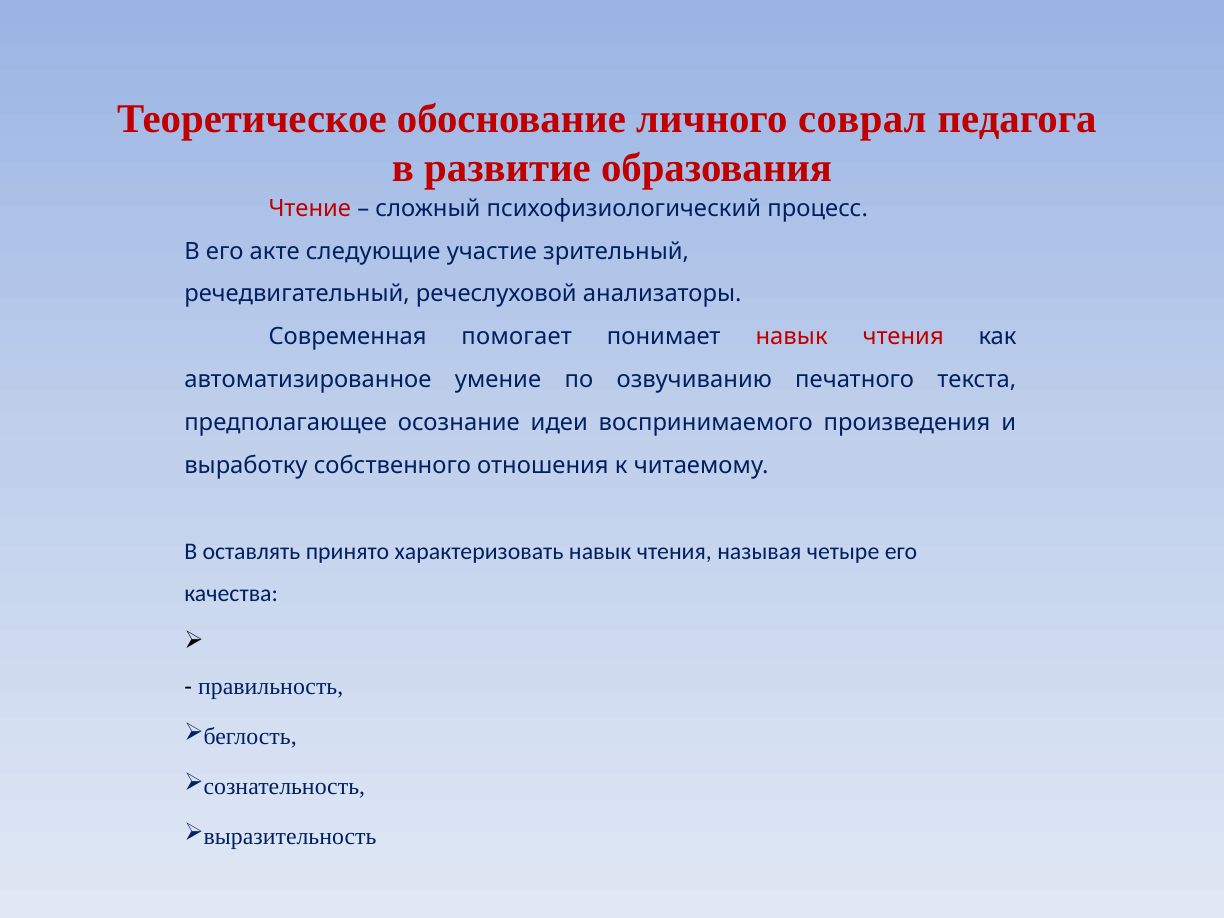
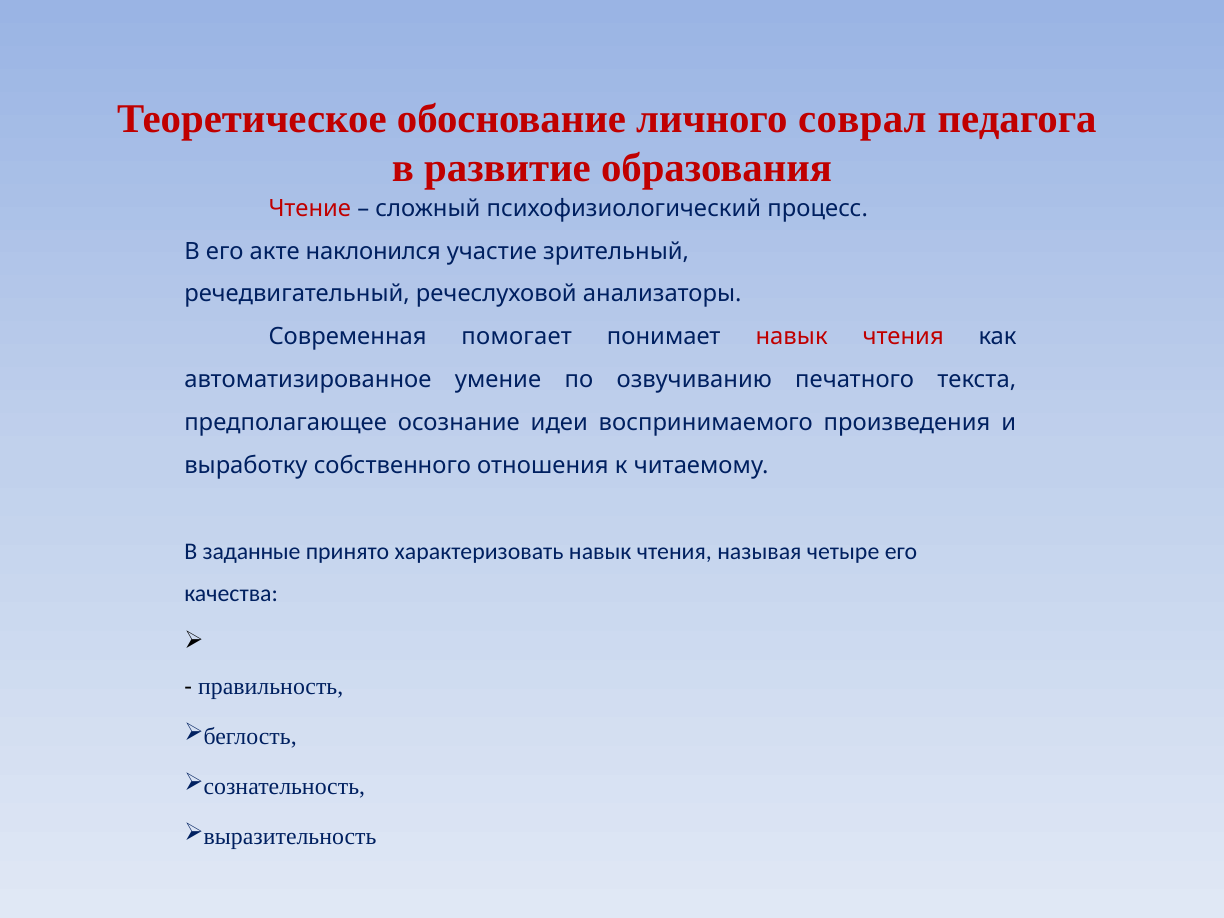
следующие: следующие -> наклонился
оставлять: оставлять -> заданные
